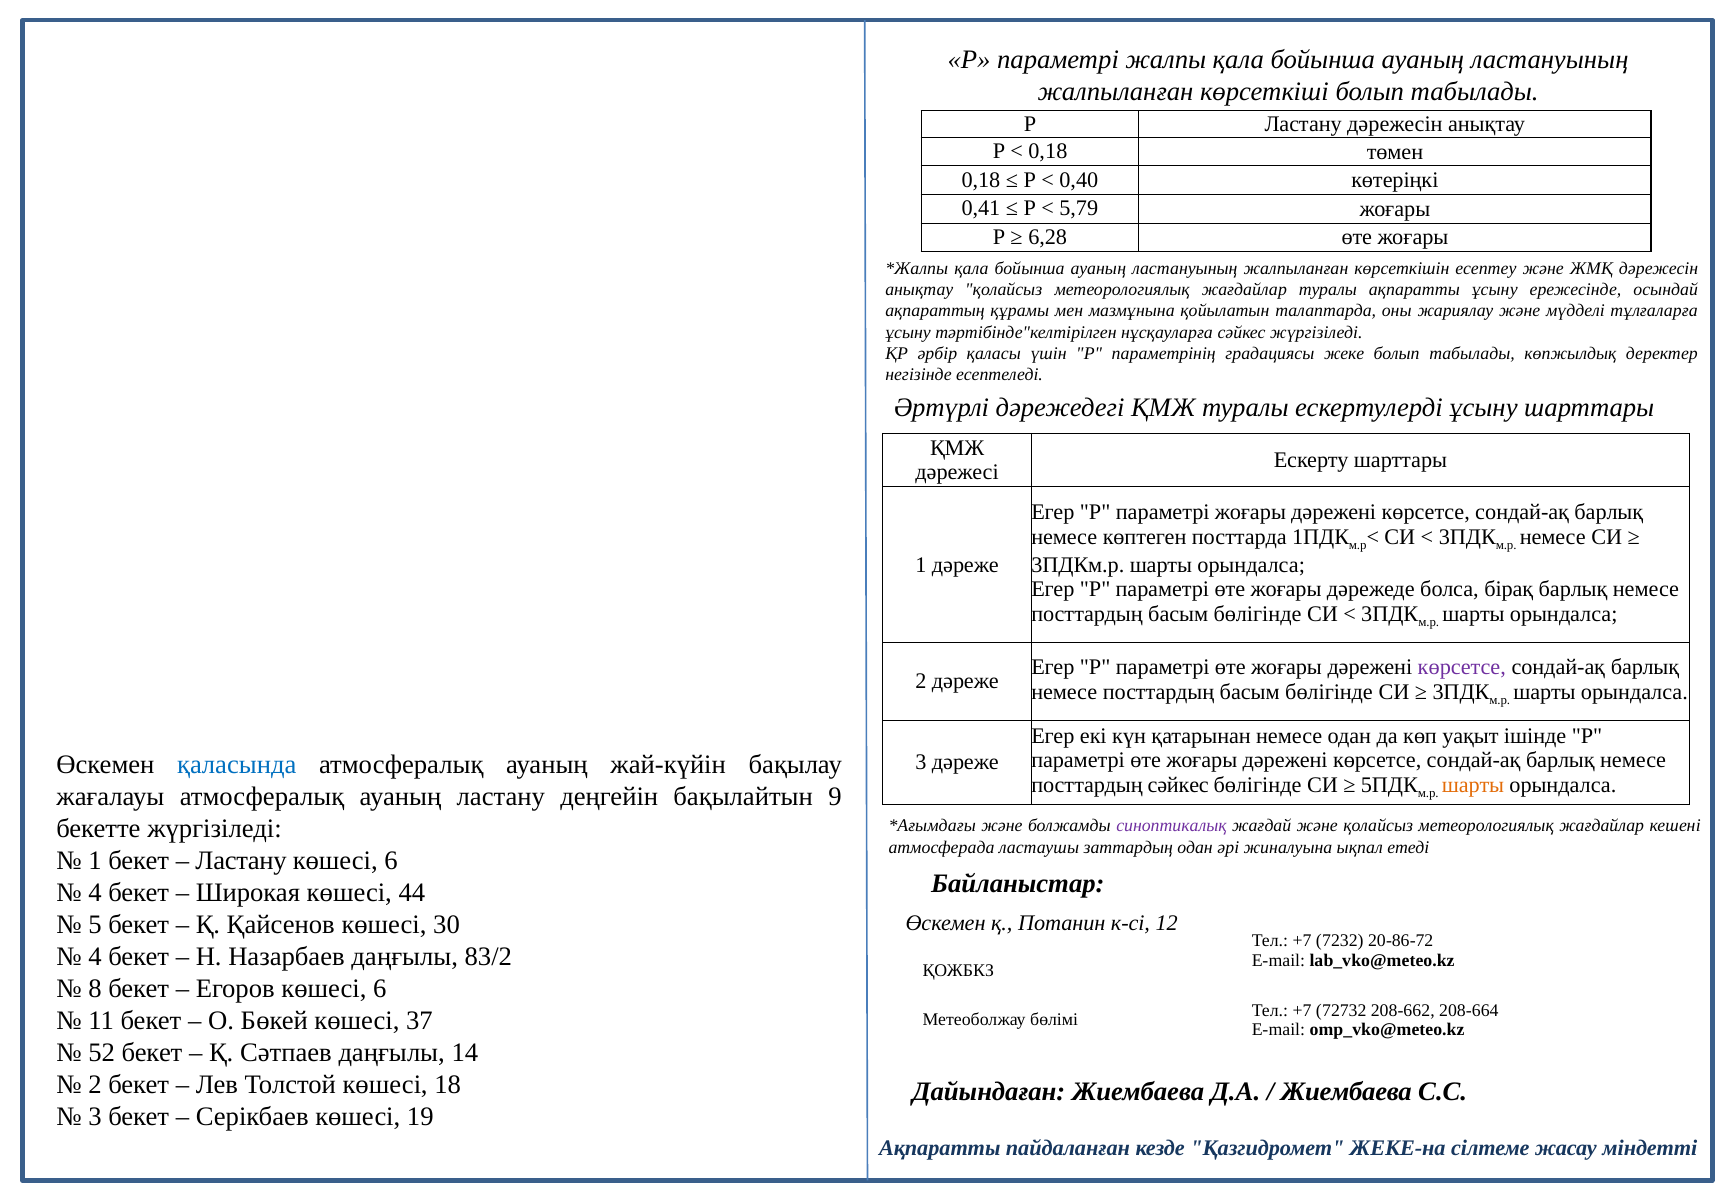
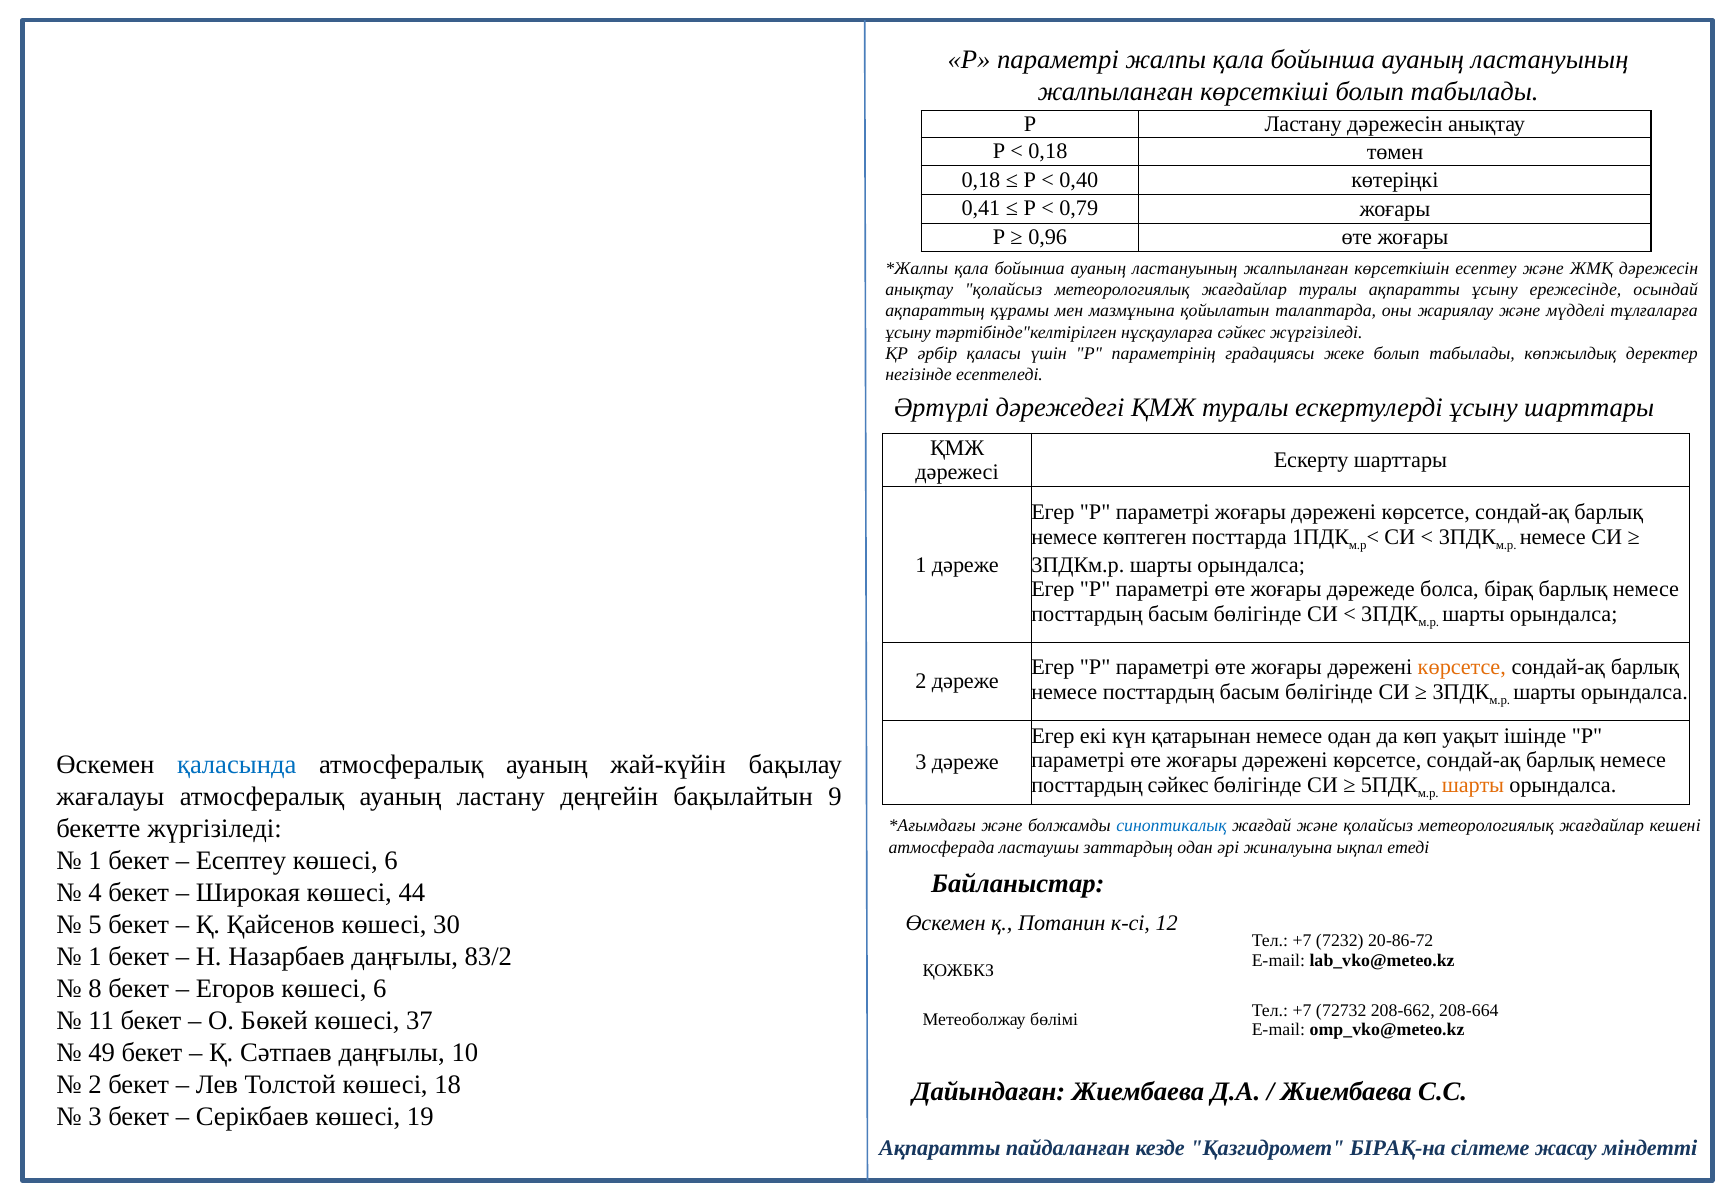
5,79: 5,79 -> 0,79
6,28: 6,28 -> 0,96
көрсетсе at (1462, 667) colour: purple -> orange
синоптикалық colour: purple -> blue
Ластану at (241, 861): Ластану -> Есептеу
4 at (95, 957): 4 -> 1
52: 52 -> 49
14: 14 -> 10
ЖЕКЕ-на: ЖЕКЕ-на -> БІРАҚ-на
